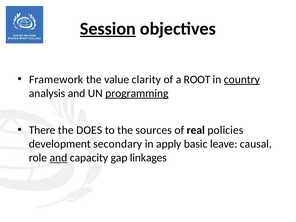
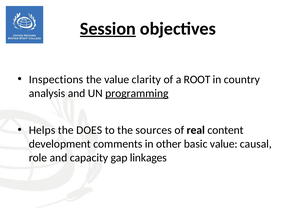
Framework: Framework -> Inspections
country underline: present -> none
There: There -> Helps
policies: policies -> content
secondary: secondary -> comments
apply: apply -> other
basic leave: leave -> value
and at (58, 158) underline: present -> none
